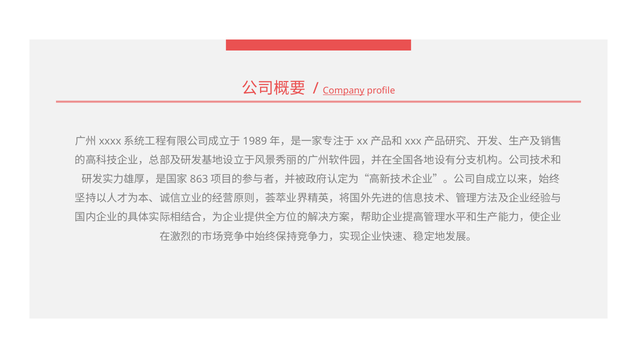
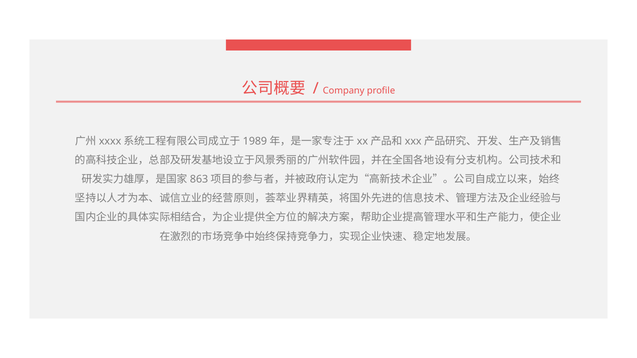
Company underline: present -> none
